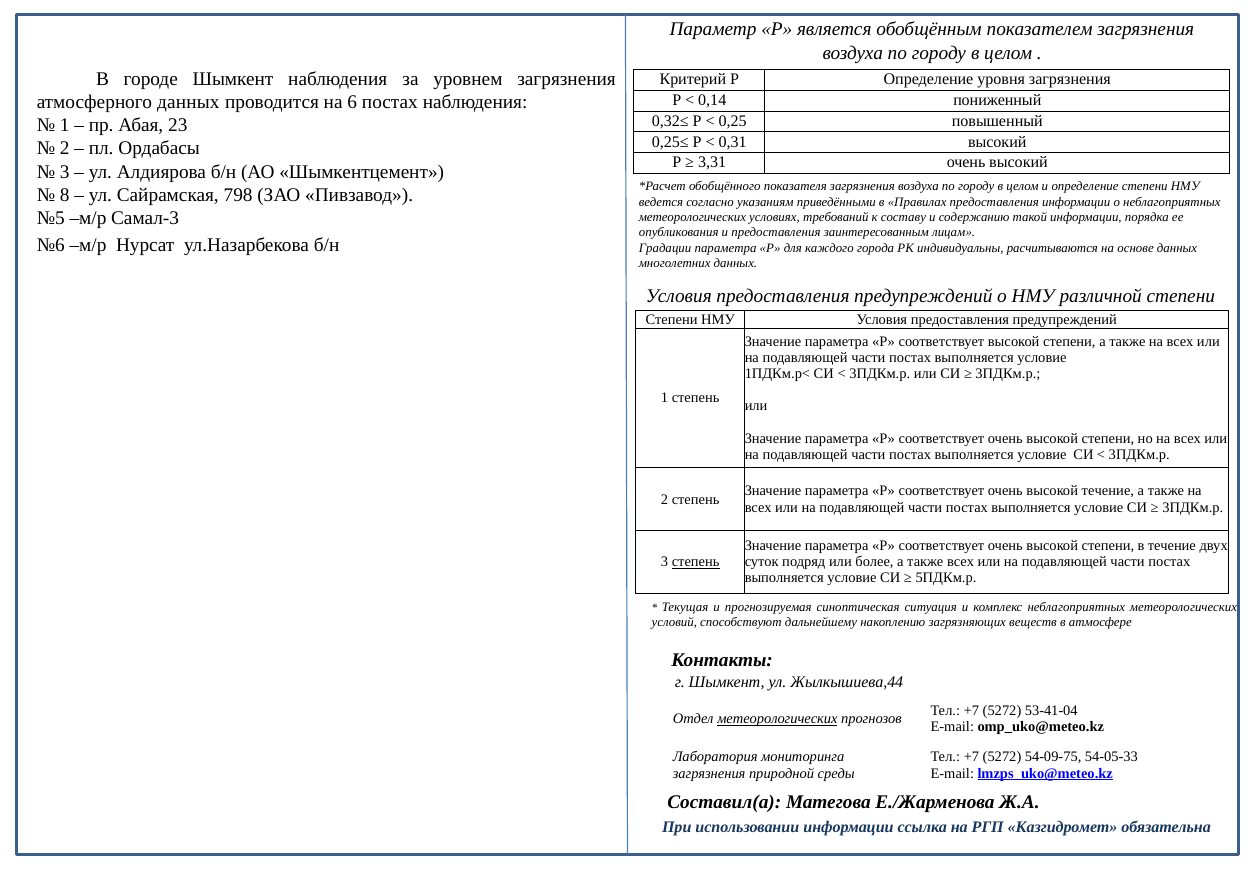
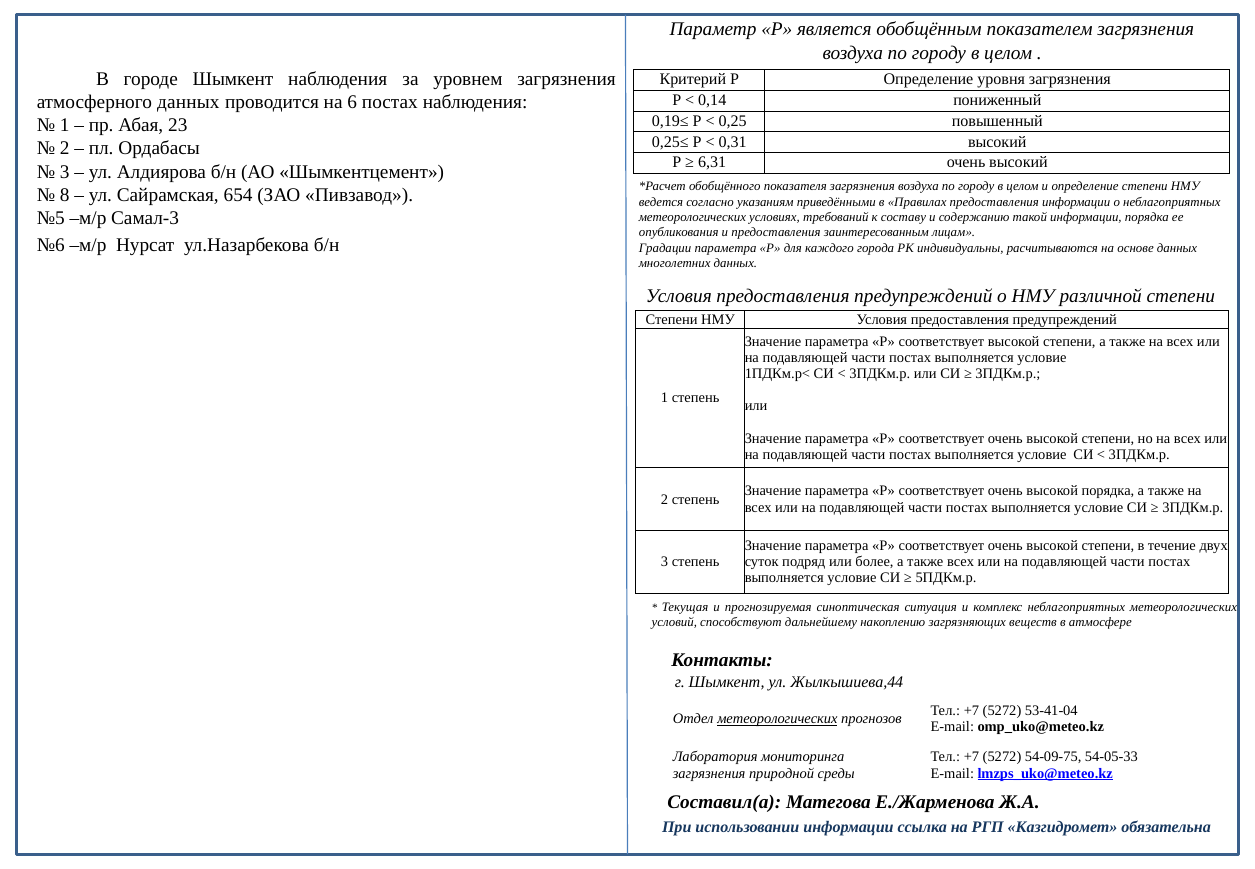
0,32≤: 0,32≤ -> 0,19≤
3,31: 3,31 -> 6,31
798: 798 -> 654
высокой течение: течение -> порядка
степень at (696, 562) underline: present -> none
